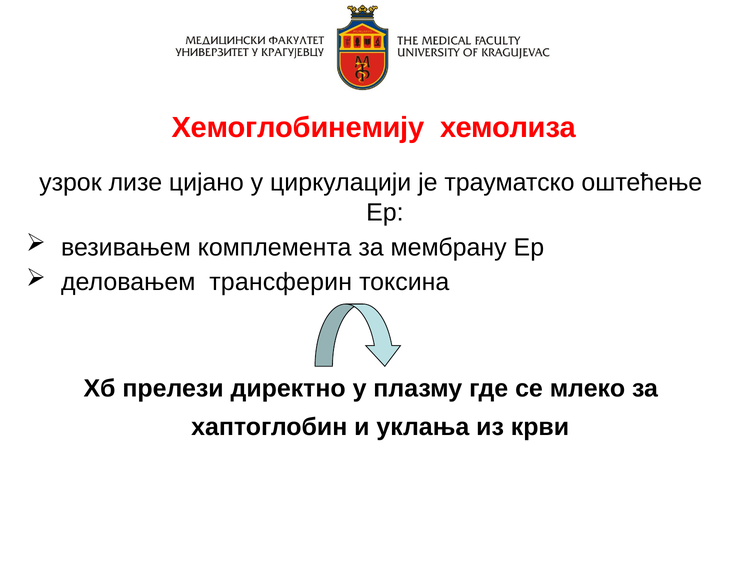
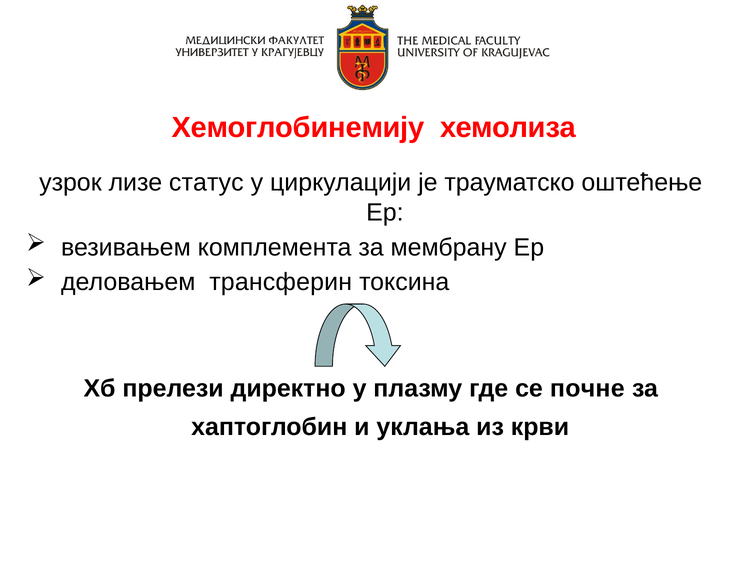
цијано: цијано -> статус
млеко: млеко -> почне
